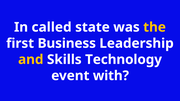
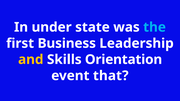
called: called -> under
the colour: yellow -> light blue
Technology: Technology -> Orientation
with: with -> that
